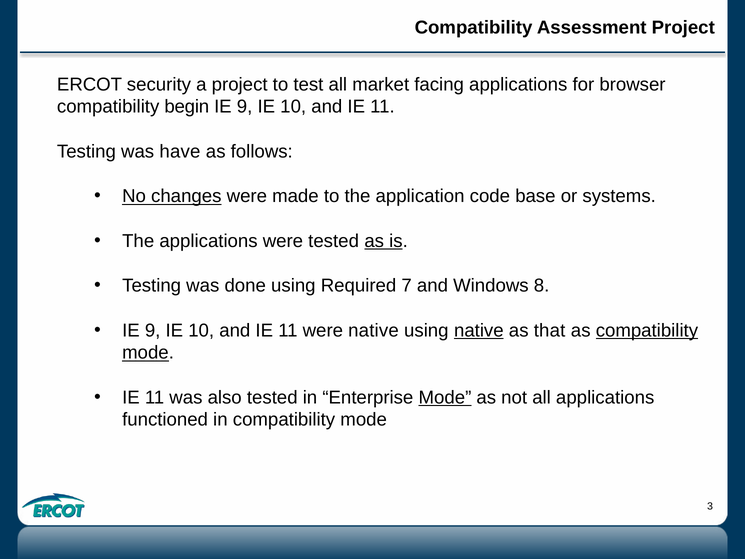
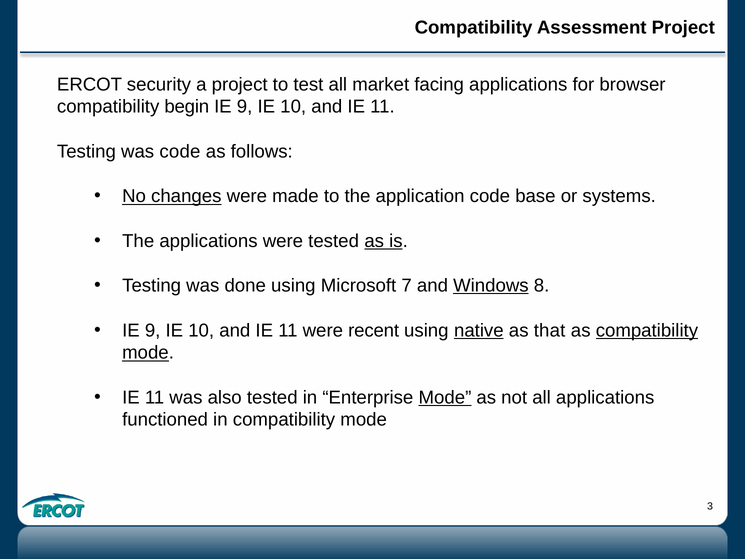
was have: have -> code
Required: Required -> Microsoft
Windows underline: none -> present
were native: native -> recent
